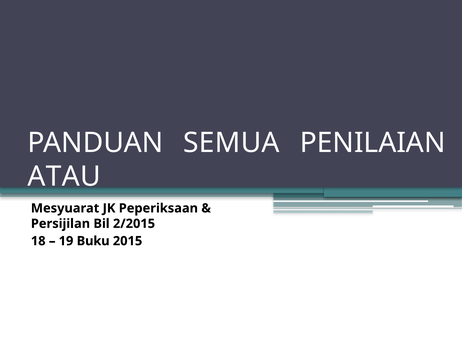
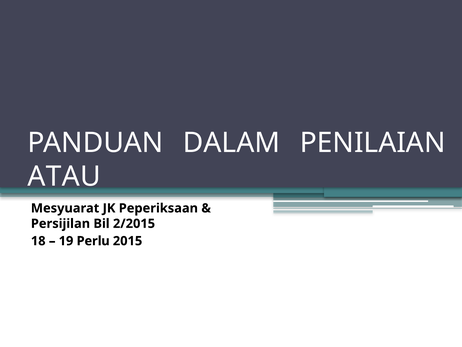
SEMUA: SEMUA -> DALAM
Buku: Buku -> Perlu
